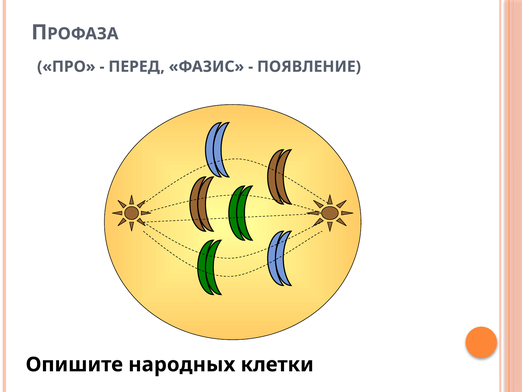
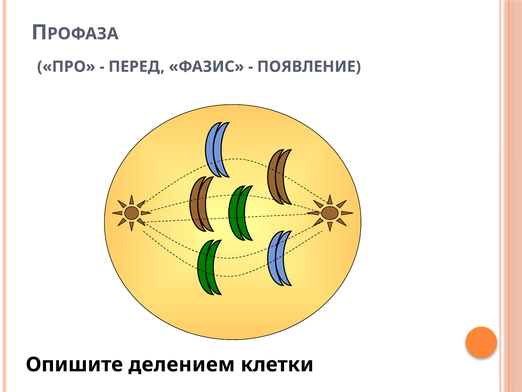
народных: народных -> делением
